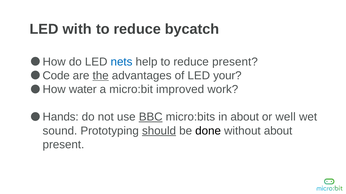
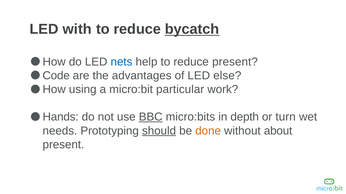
bycatch underline: none -> present
the underline: present -> none
your: your -> else
water: water -> using
improved: improved -> particular
in about: about -> depth
well: well -> turn
sound: sound -> needs
done colour: black -> orange
